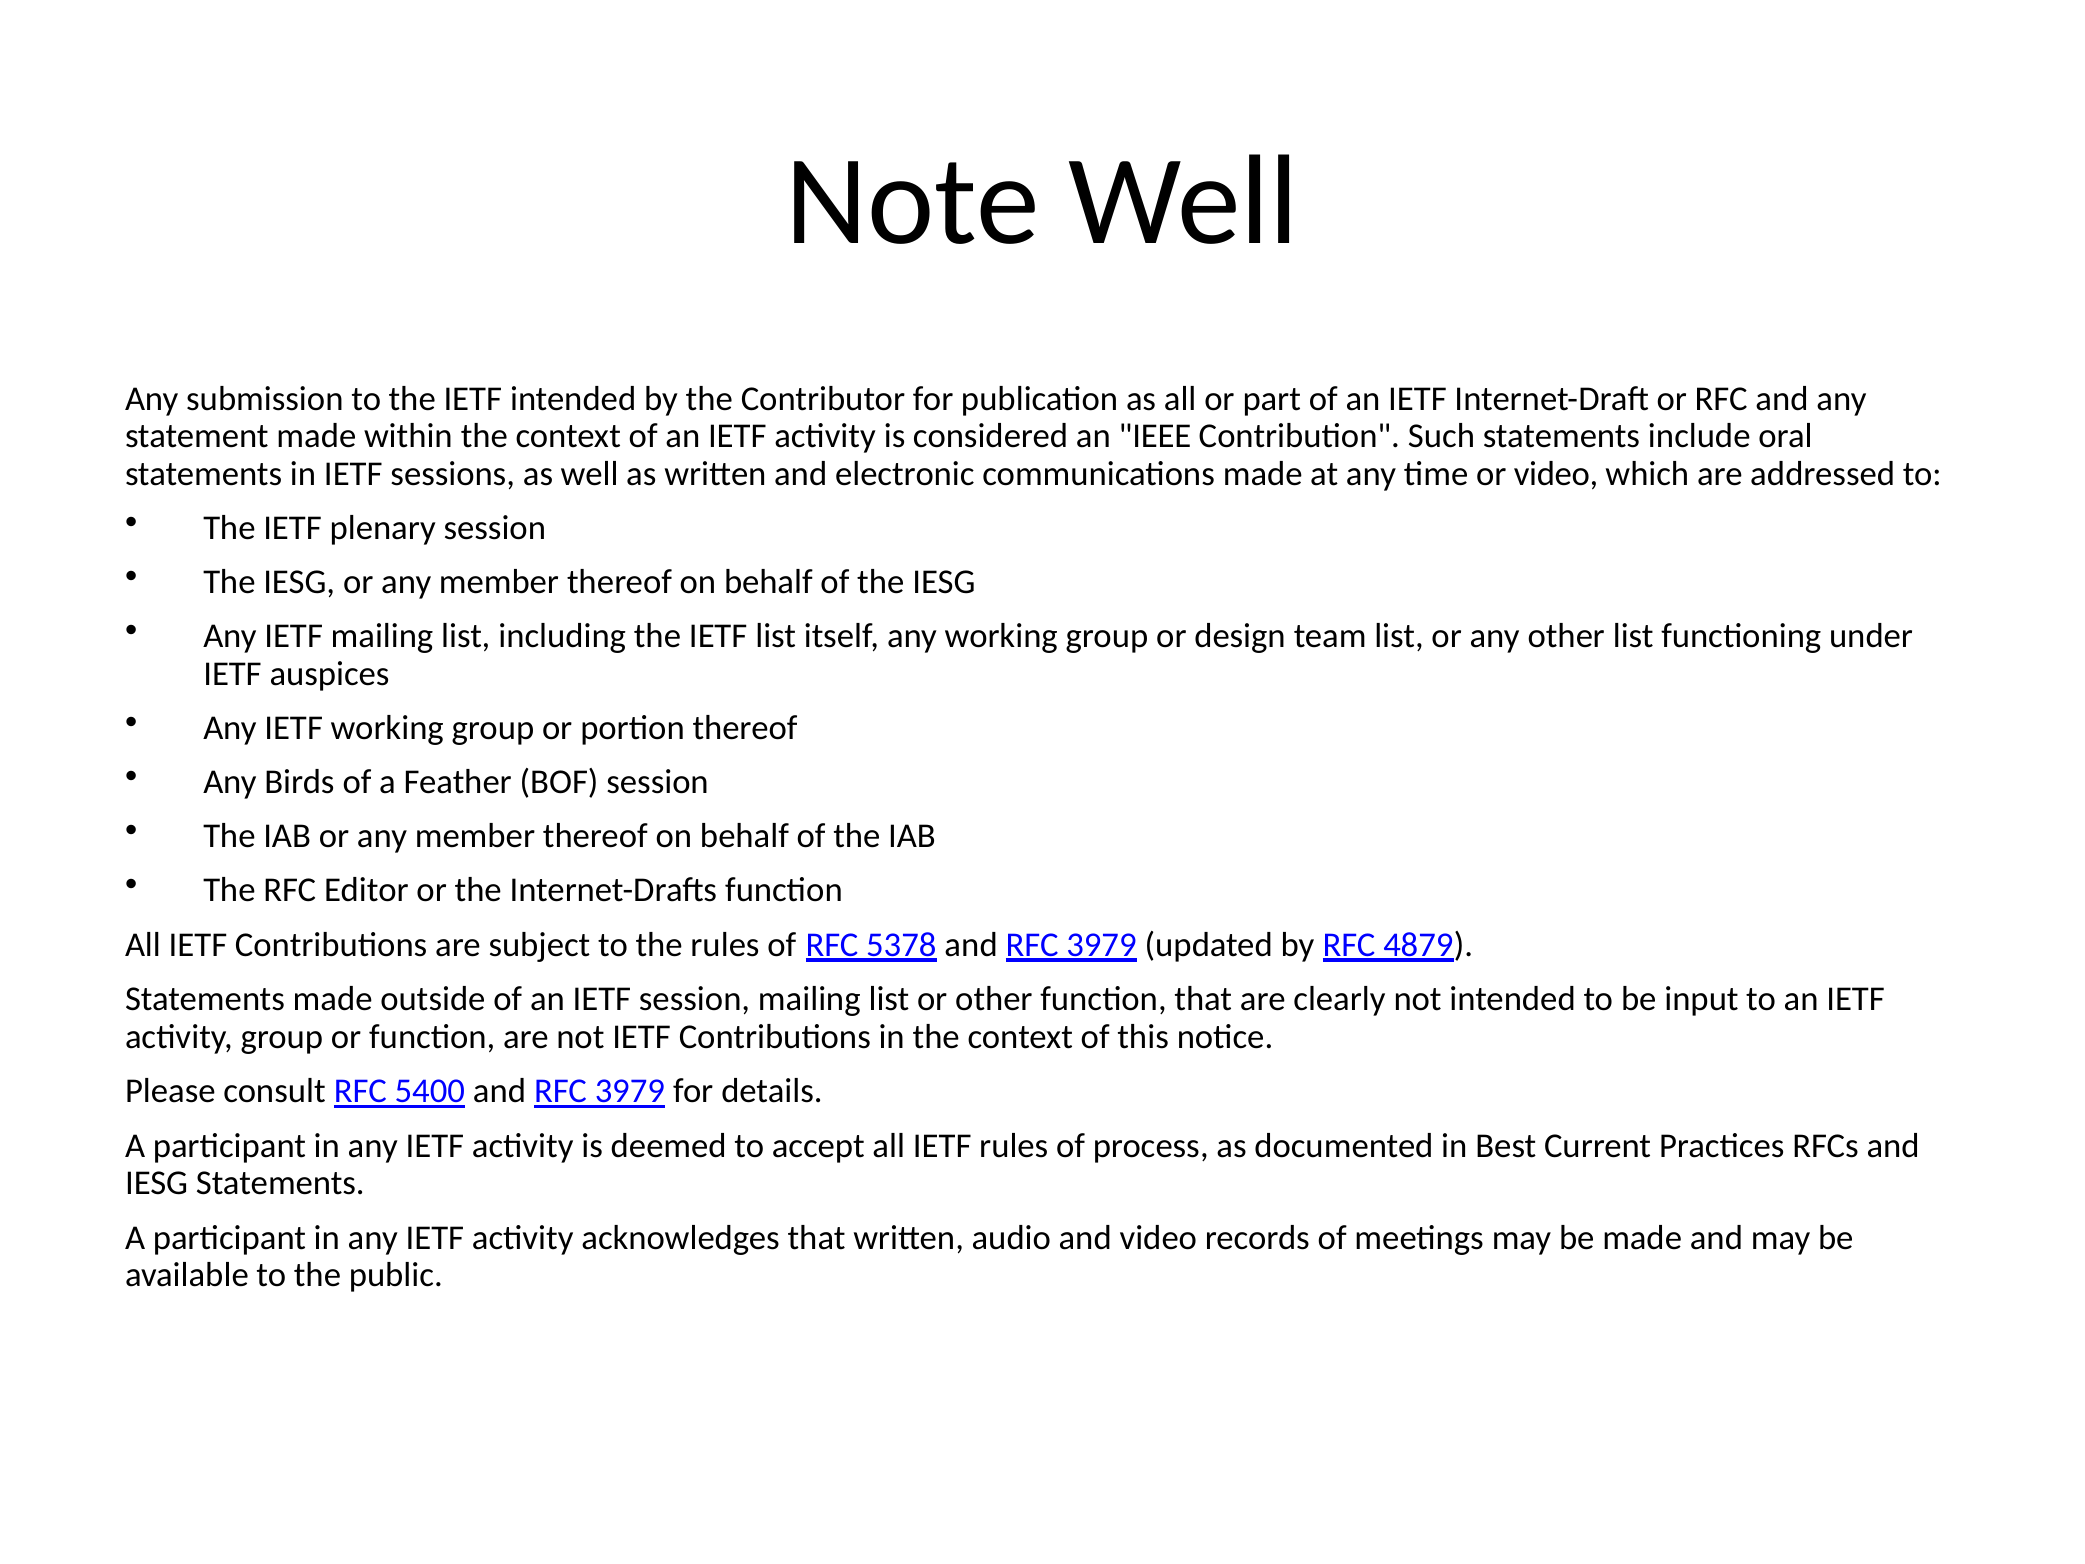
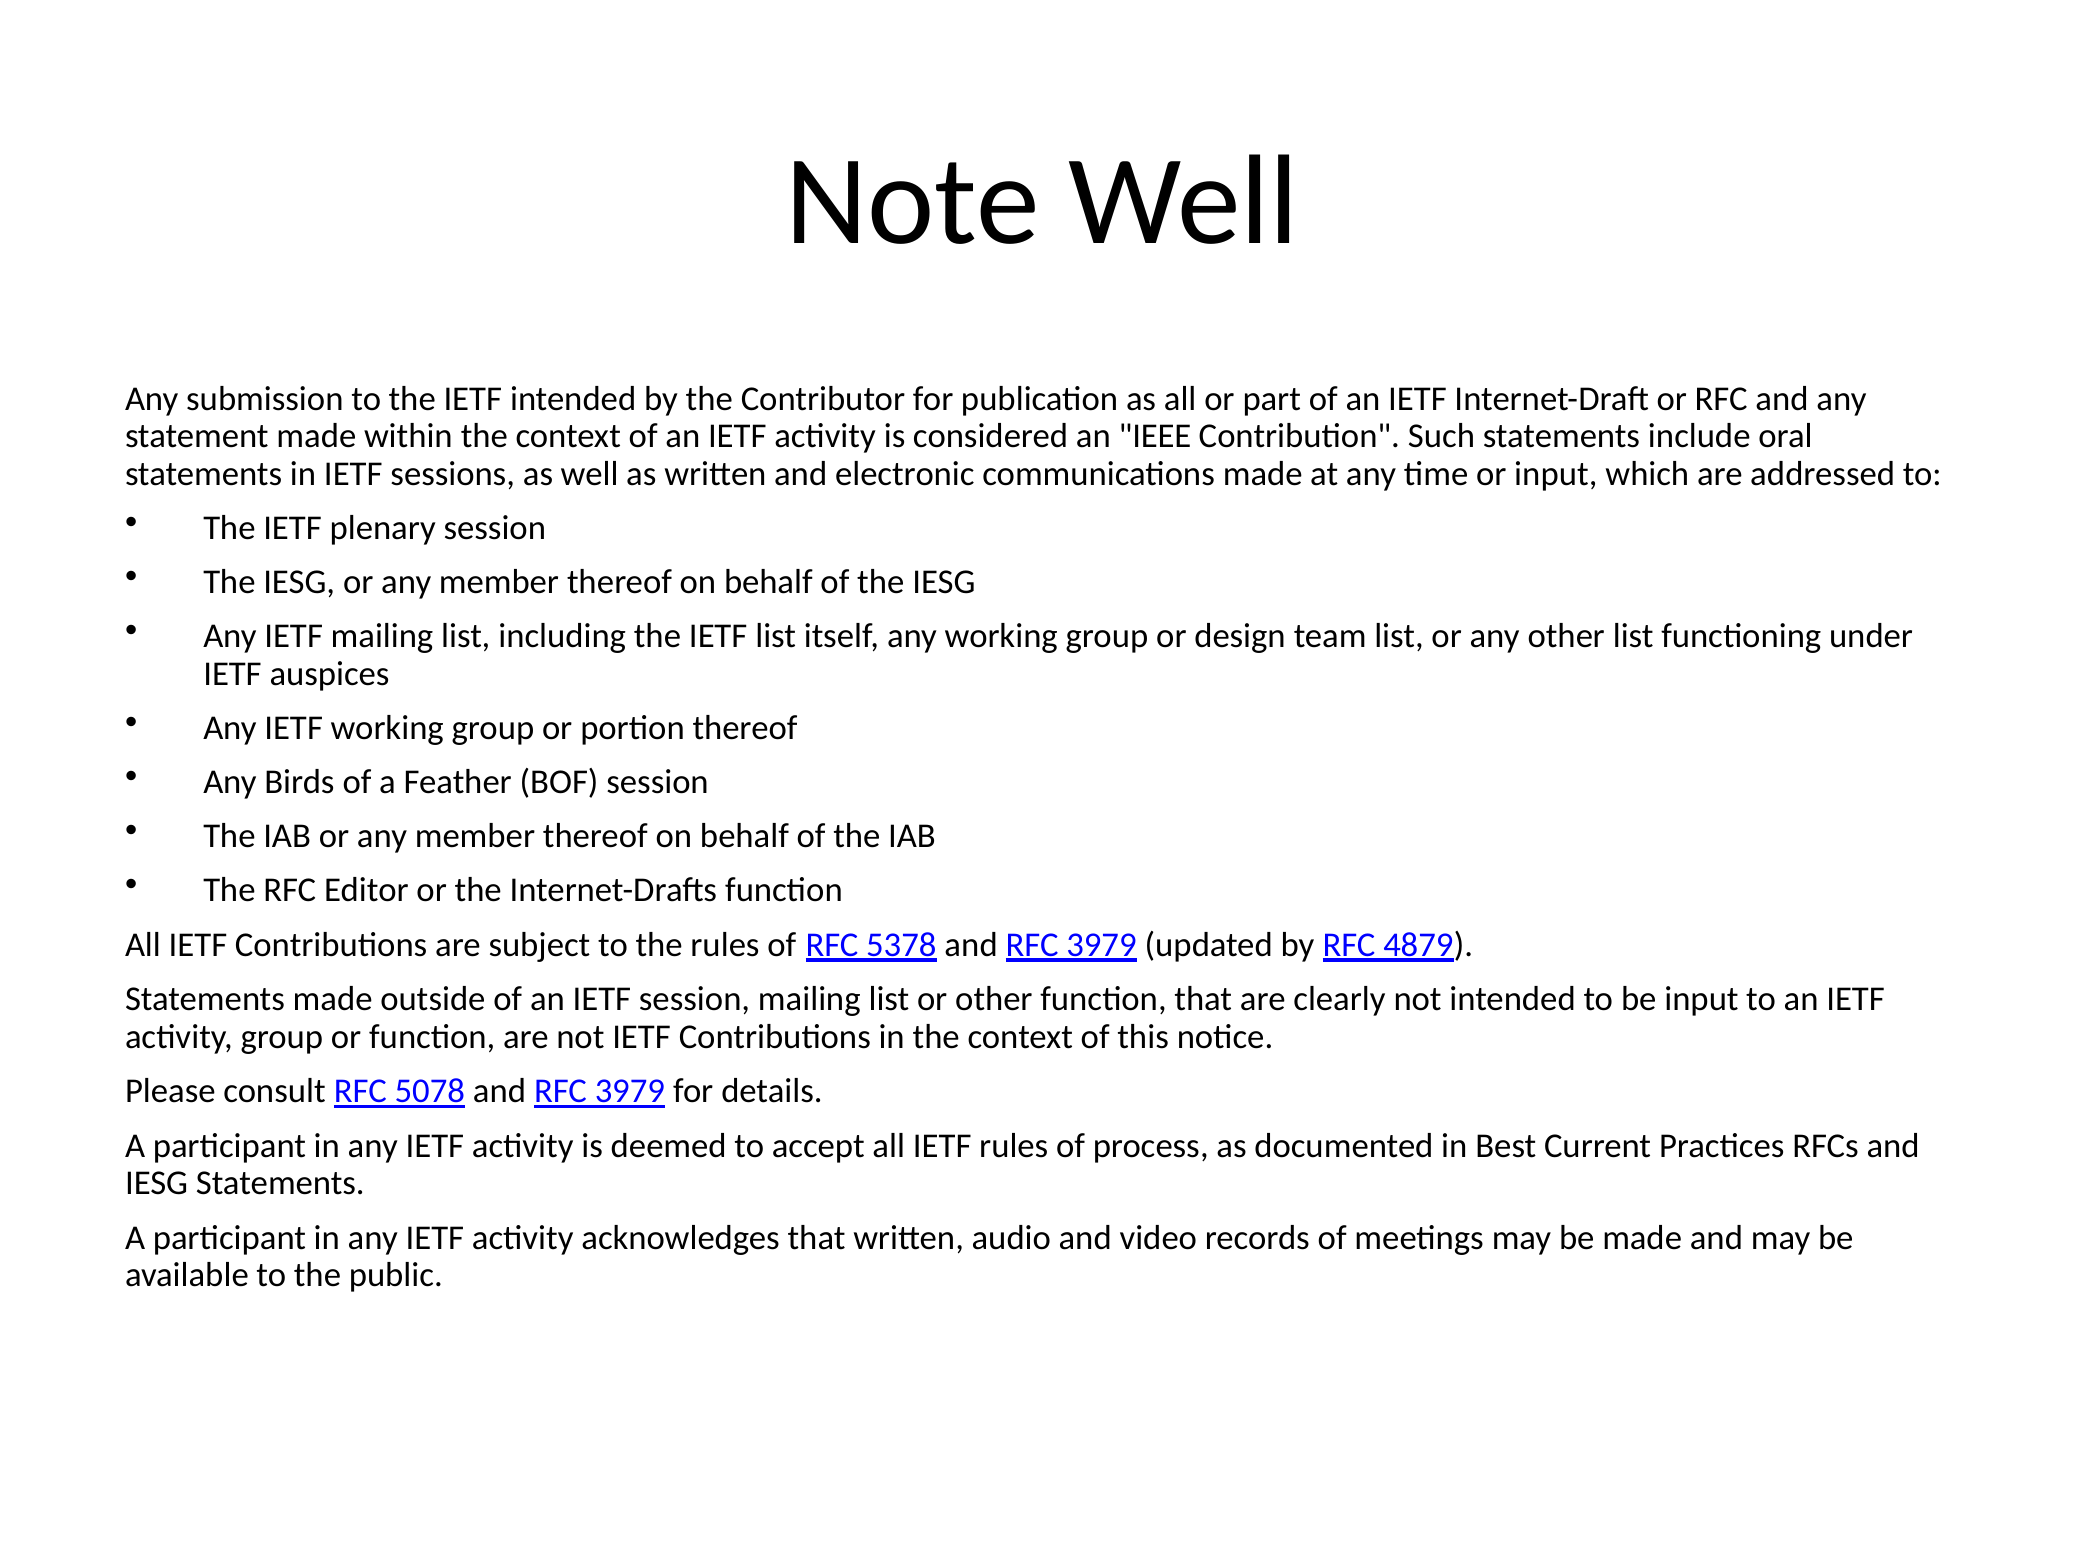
or video: video -> input
5400: 5400 -> 5078
